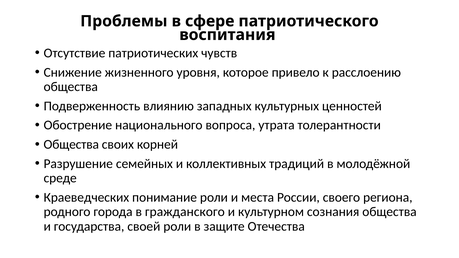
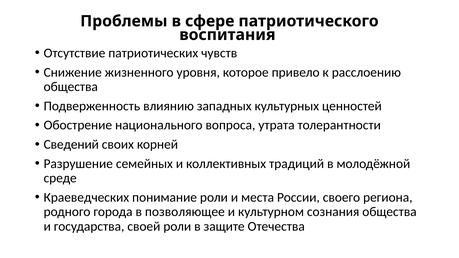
Общества at (71, 145): Общества -> Сведений
гражданского: гражданского -> позволяющее
